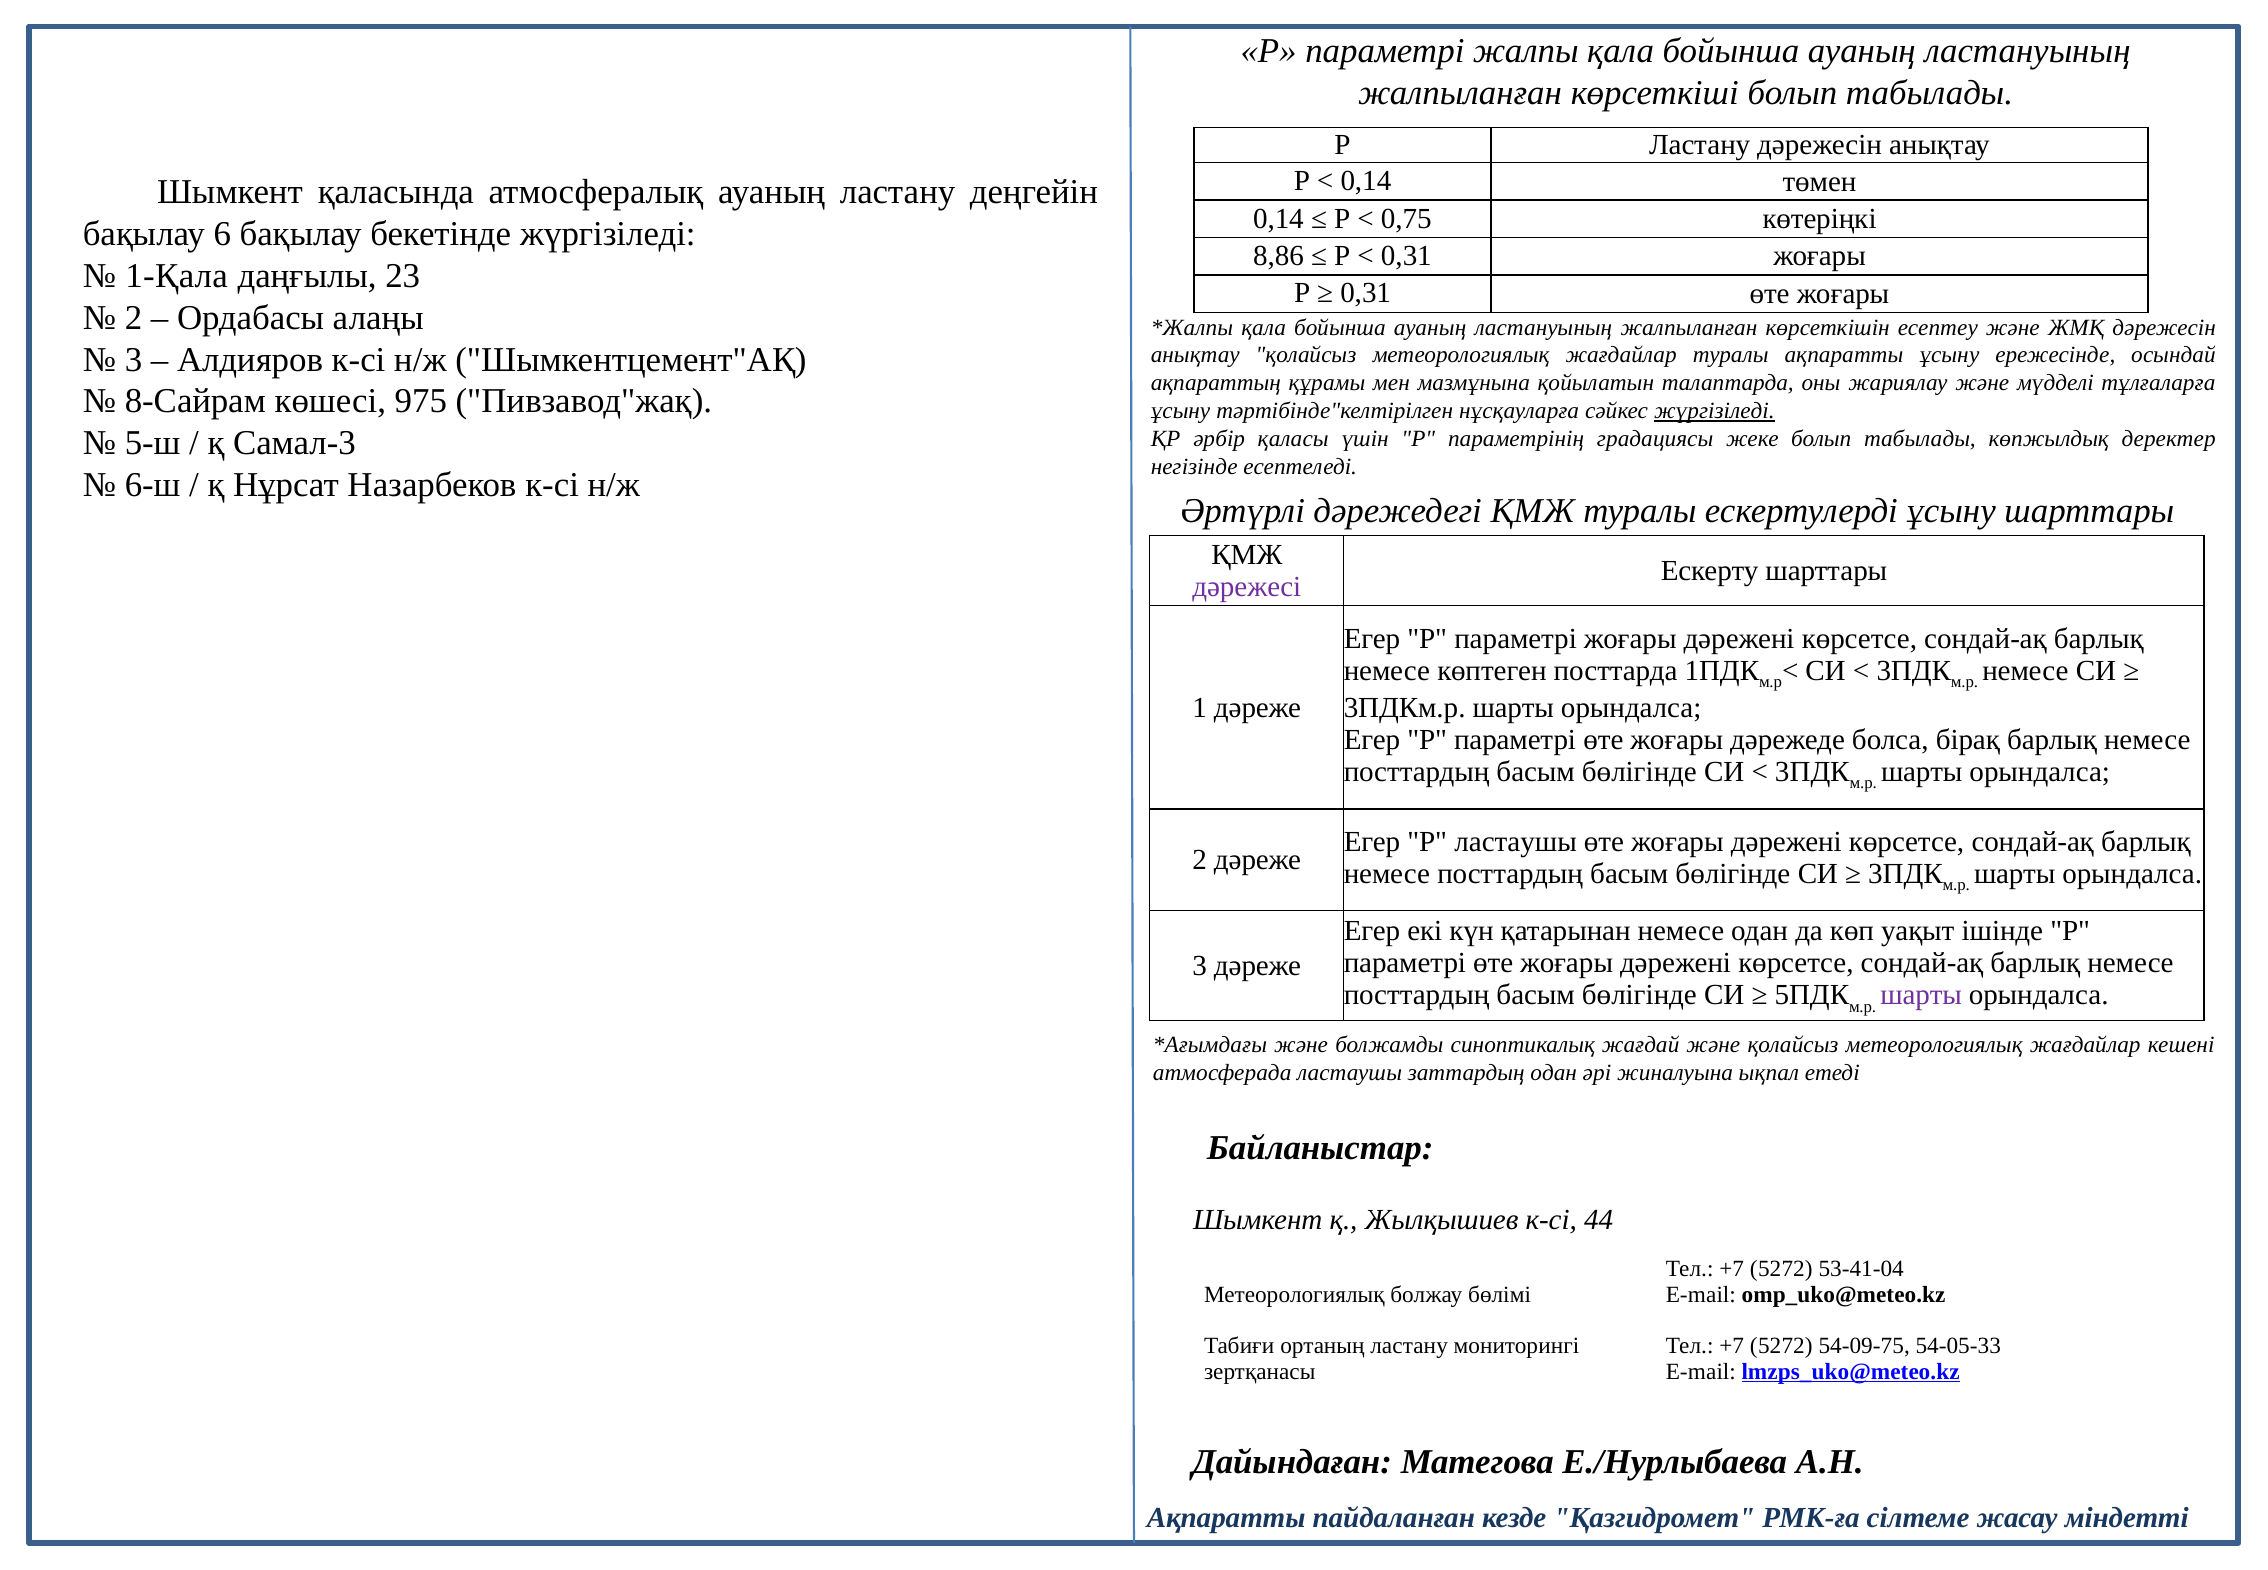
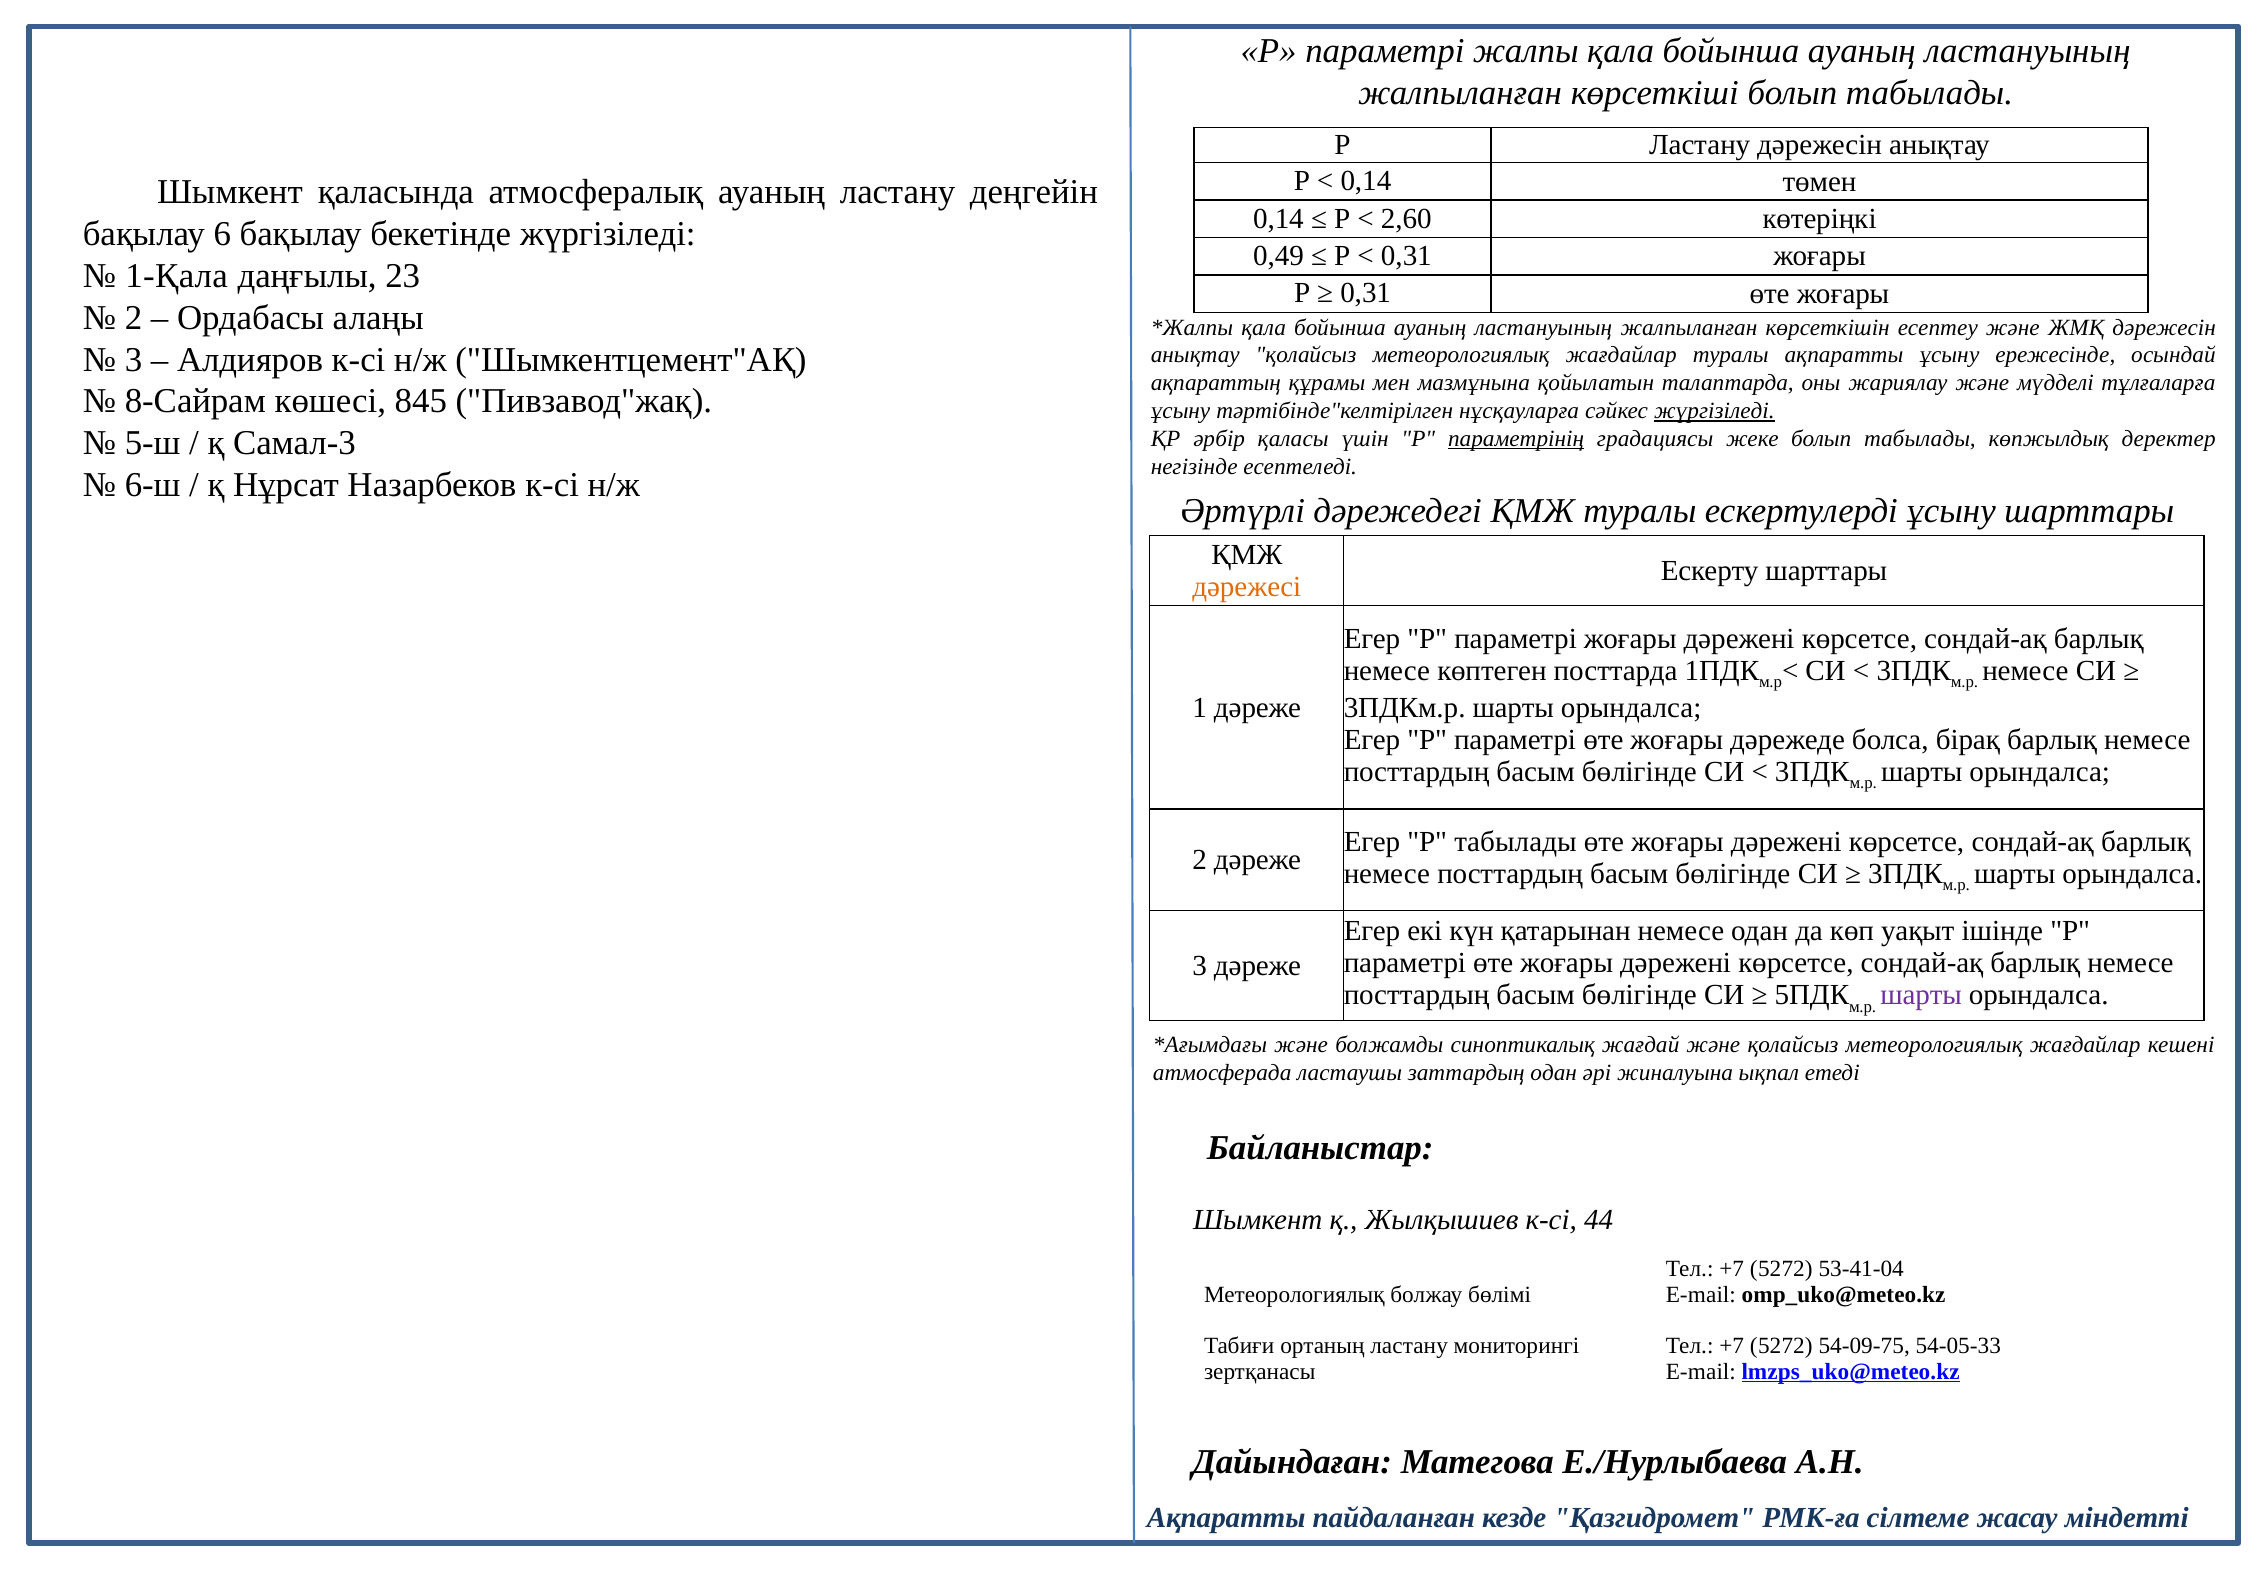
0,75: 0,75 -> 2,60
8,86: 8,86 -> 0,49
975: 975 -> 845
параметрінің underline: none -> present
дәрежесі colour: purple -> orange
Р ластаушы: ластаушы -> табылады
